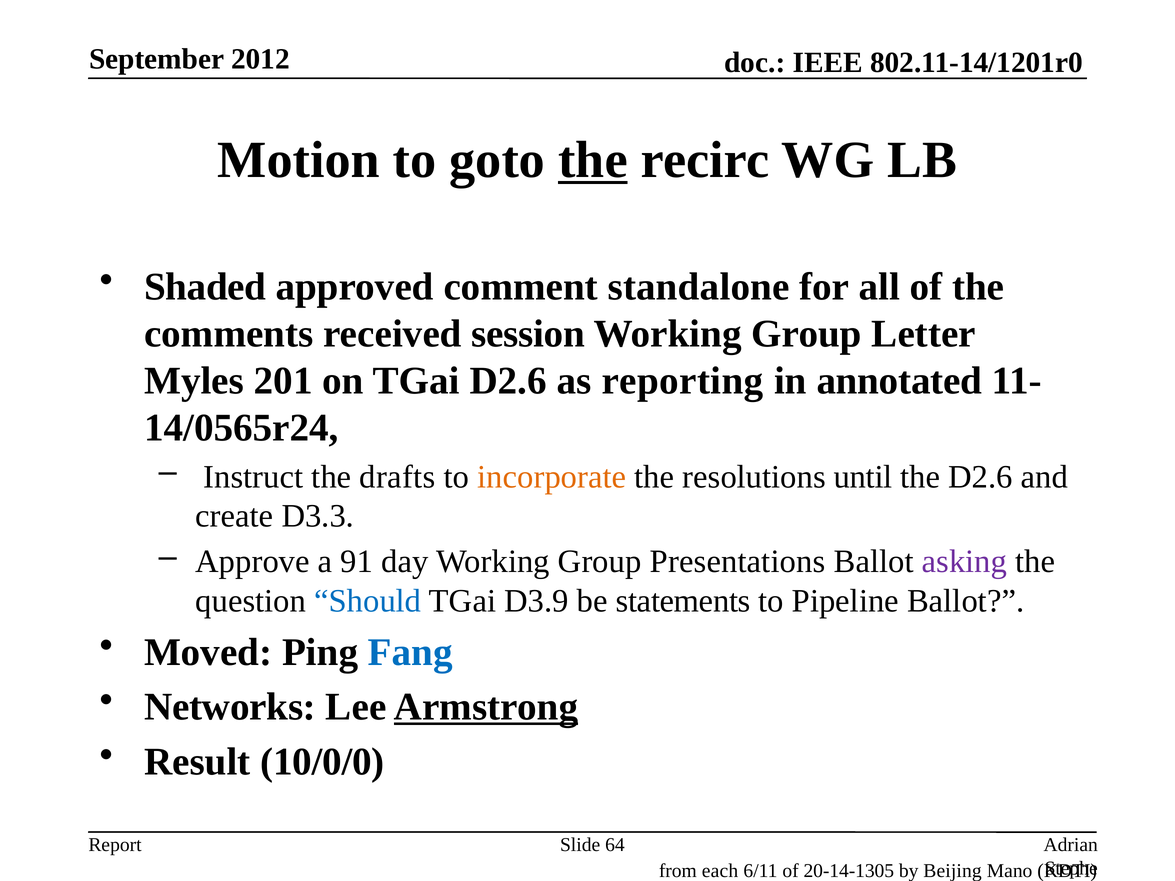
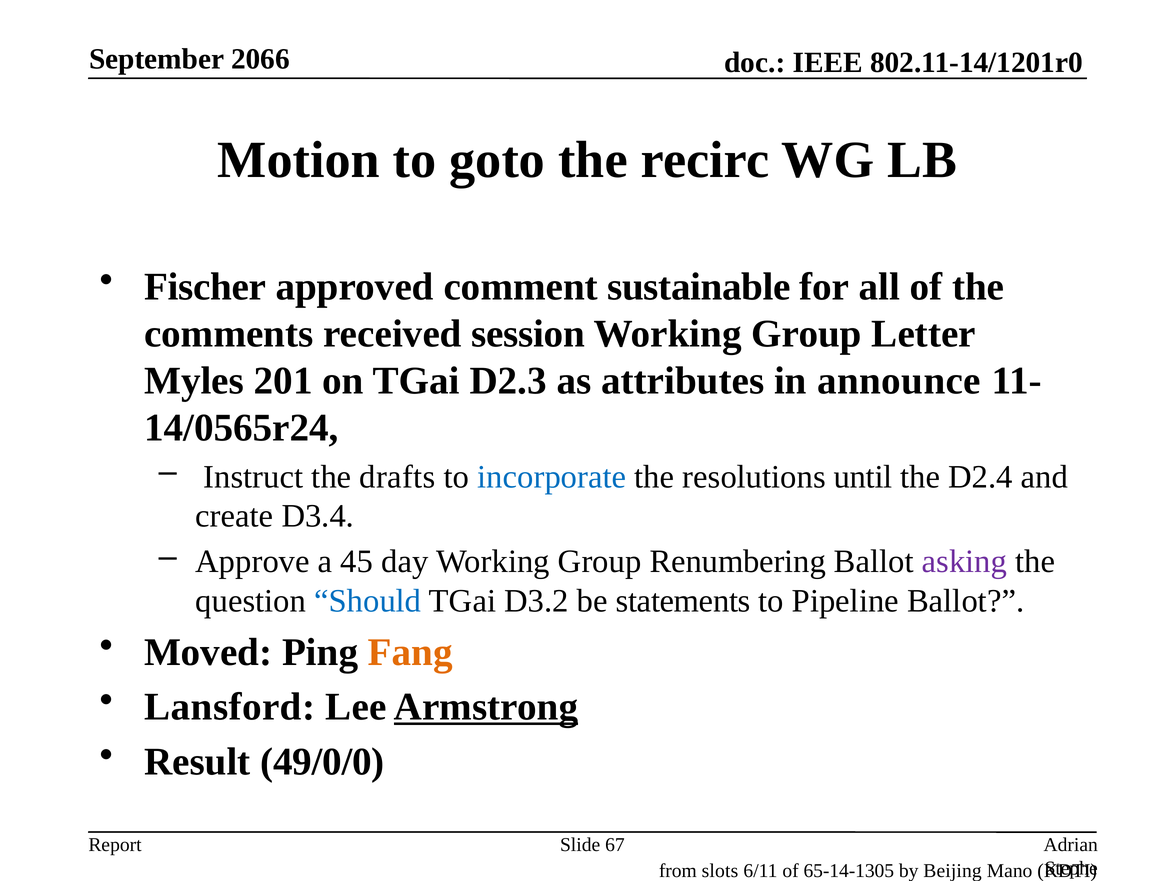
2012: 2012 -> 2066
the at (593, 160) underline: present -> none
Shaded: Shaded -> Fischer
standalone: standalone -> sustainable
TGai D2.6: D2.6 -> D2.3
reporting: reporting -> attributes
annotated: annotated -> announce
incorporate colour: orange -> blue
the D2.6: D2.6 -> D2.4
D3.3: D3.3 -> D3.4
91: 91 -> 45
Presentations: Presentations -> Renumbering
D3.9: D3.9 -> D3.2
Fang colour: blue -> orange
Networks: Networks -> Lansford
10/0/0: 10/0/0 -> 49/0/0
64: 64 -> 67
each: each -> slots
20-14-1305: 20-14-1305 -> 65-14-1305
